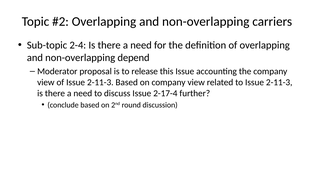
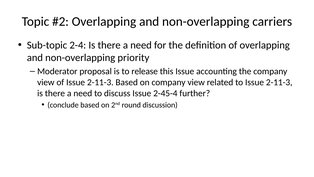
depend: depend -> priority
2-17-4: 2-17-4 -> 2-45-4
